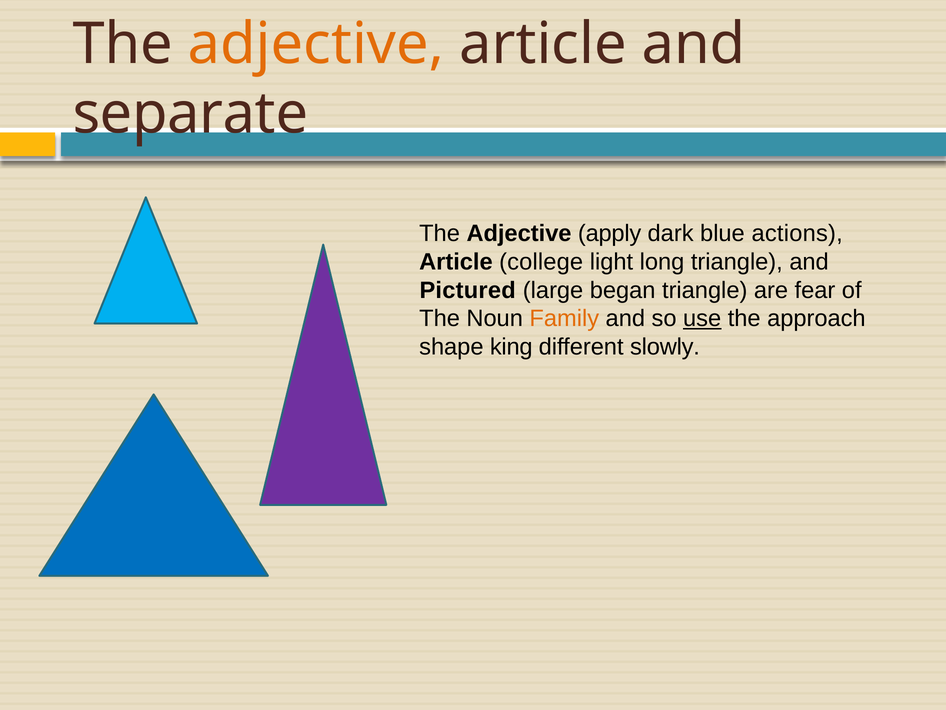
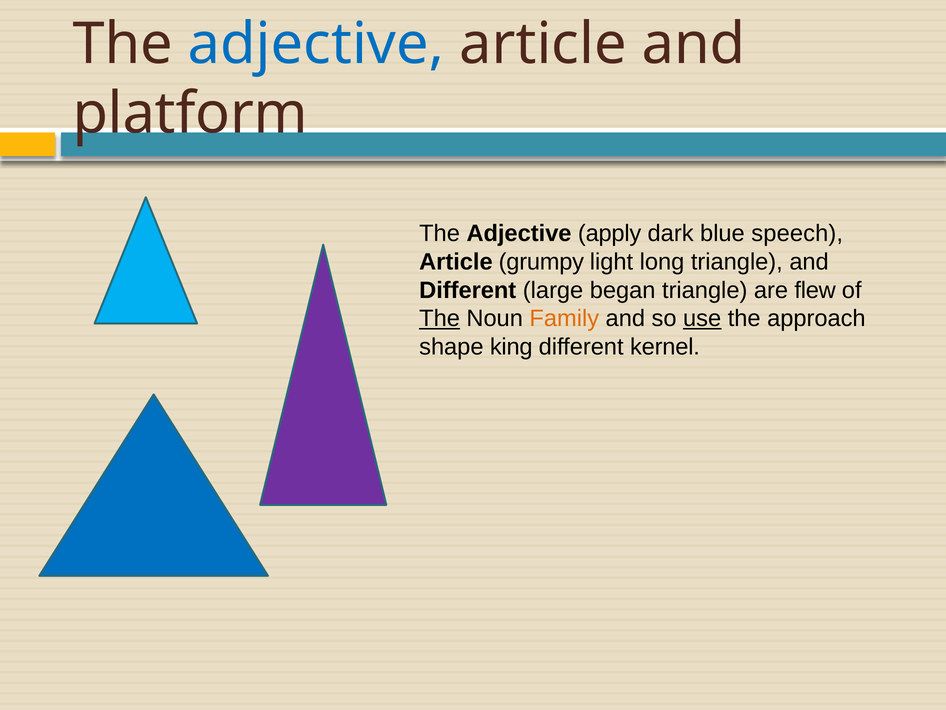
adjective at (316, 44) colour: orange -> blue
separate: separate -> platform
actions: actions -> speech
college: college -> grumpy
Pictured at (468, 290): Pictured -> Different
fear: fear -> flew
The at (440, 318) underline: none -> present
slowly: slowly -> kernel
